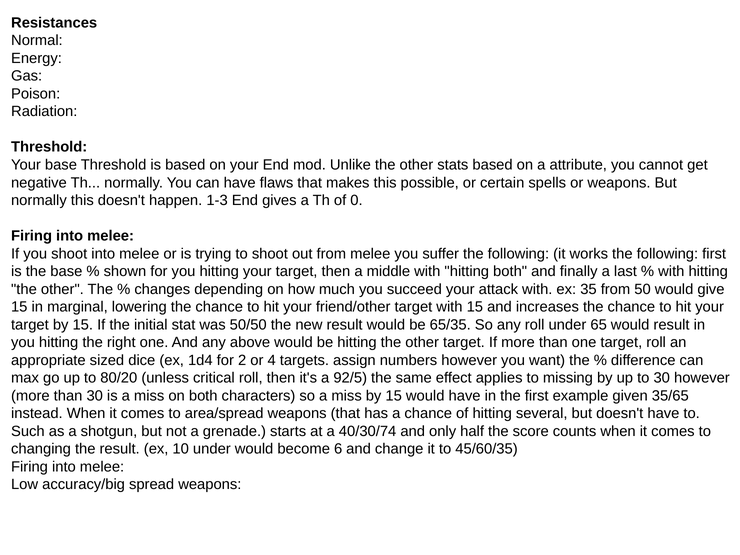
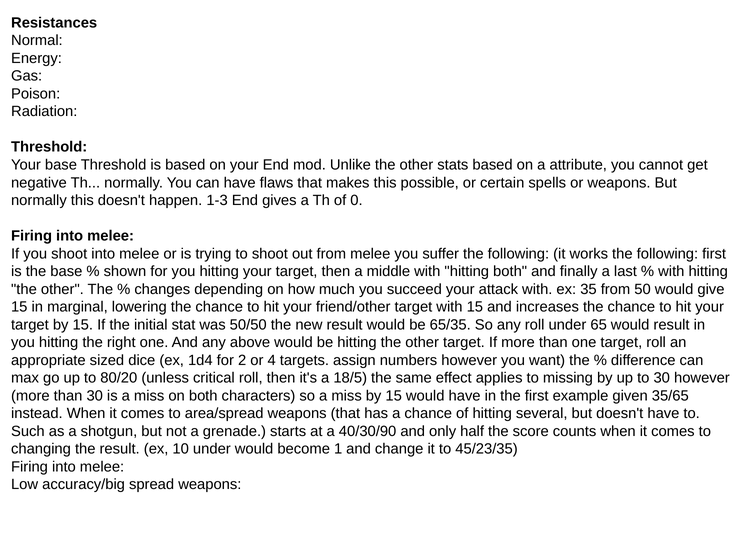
92/5: 92/5 -> 18/5
40/30/74: 40/30/74 -> 40/30/90
6: 6 -> 1
45/60/35: 45/60/35 -> 45/23/35
